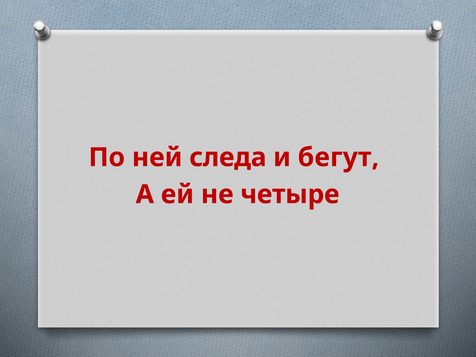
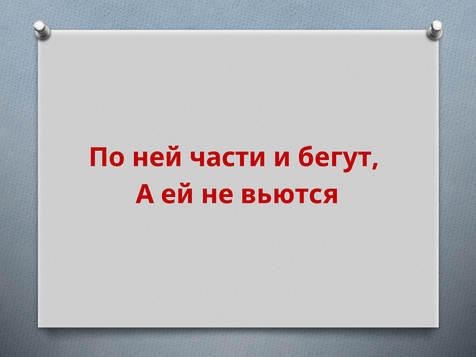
следа: следа -> части
четыре: четыре -> вьются
